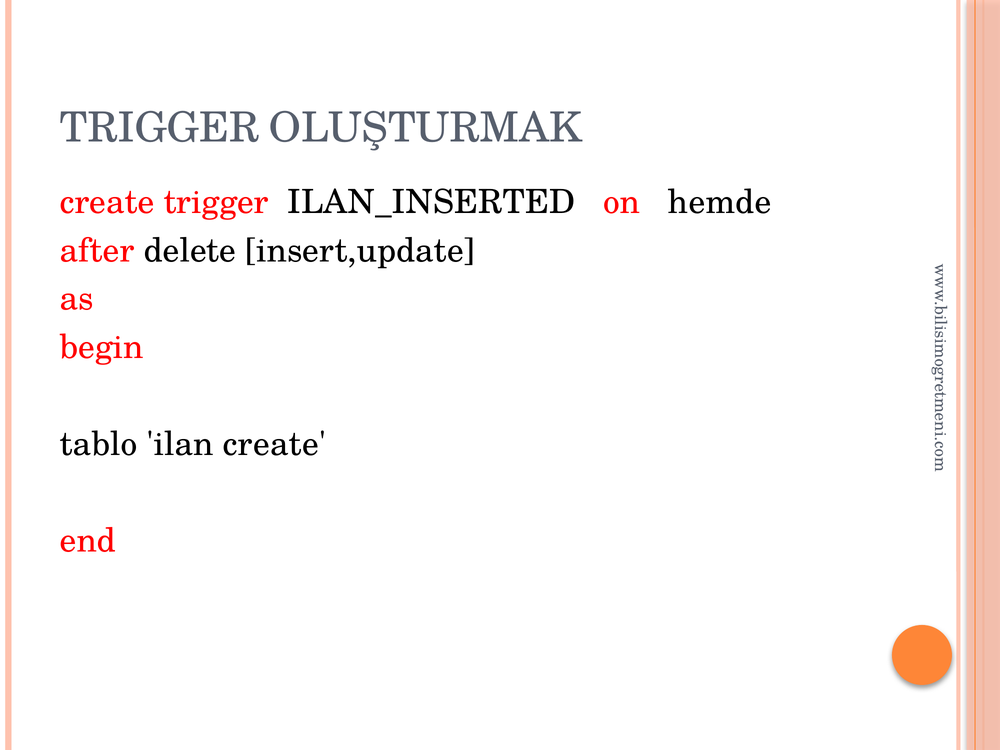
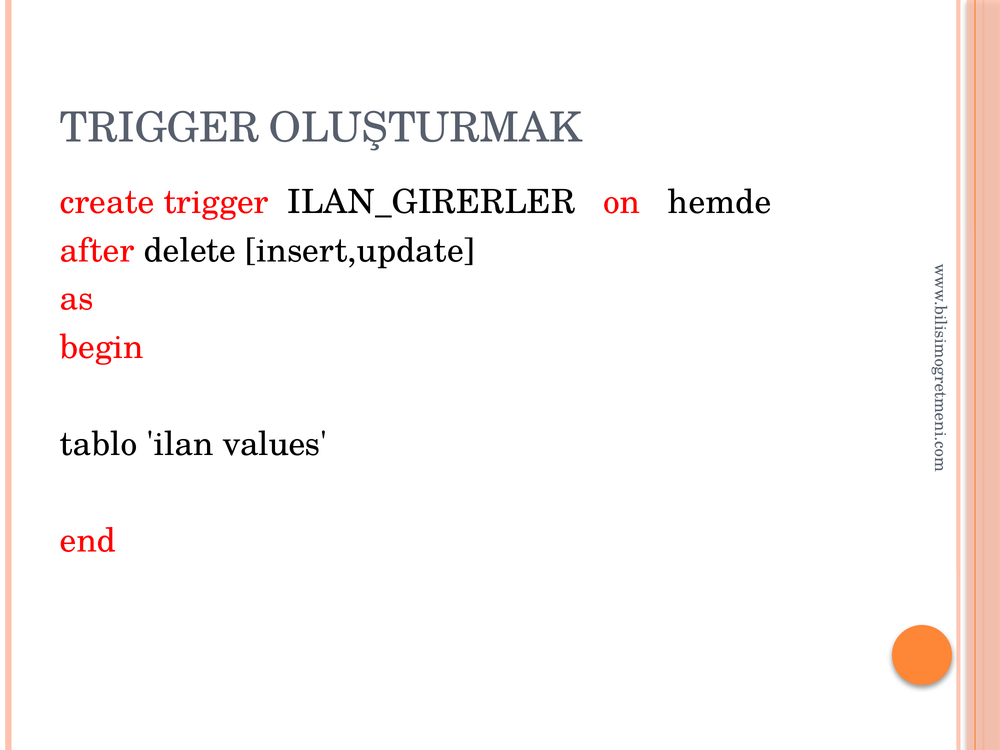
ILAN_INSERTED: ILAN_INSERTED -> ILAN_GIRERLER
ilan create: create -> values
